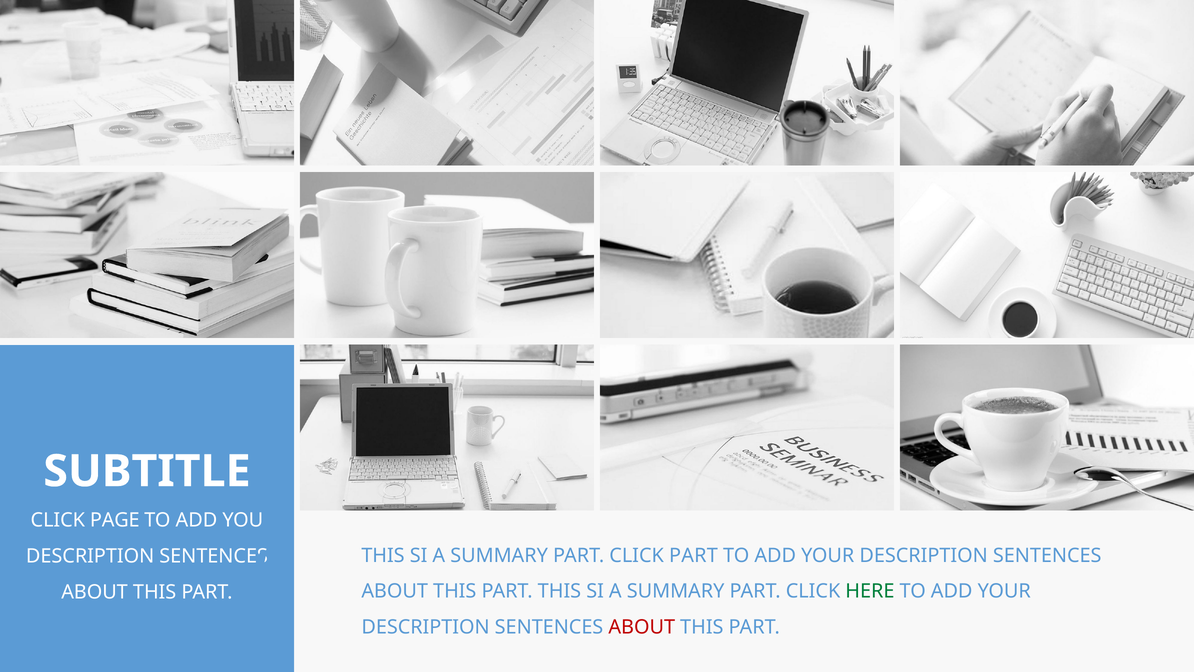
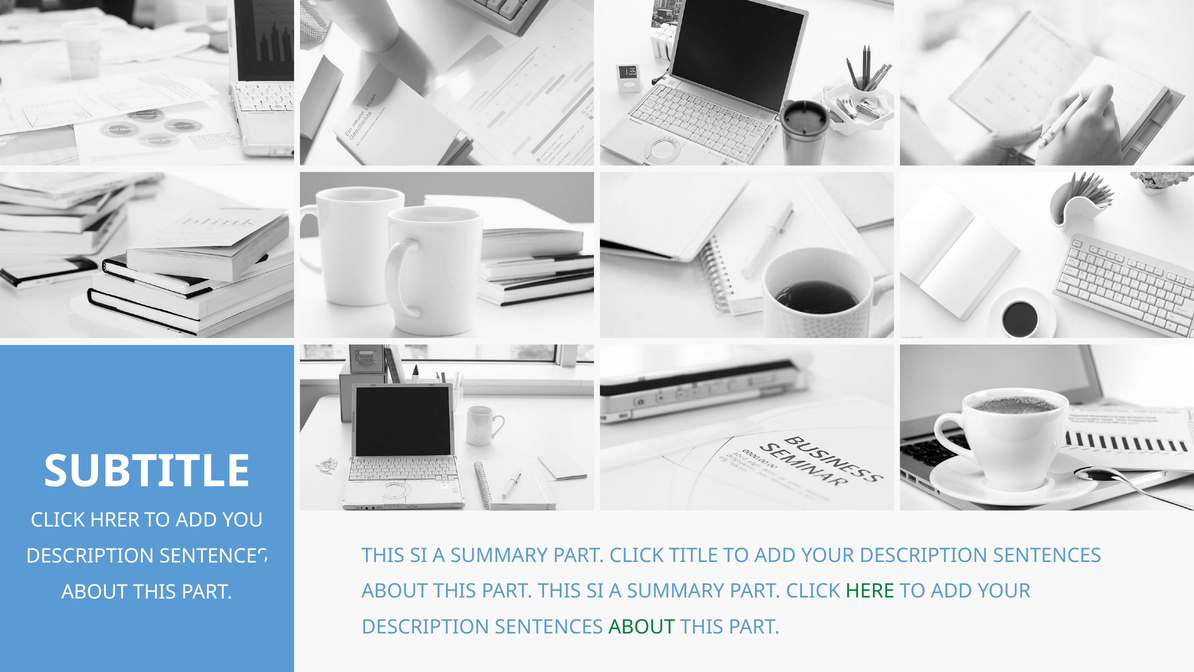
PAGE: PAGE -> HRER
CLICK PART: PART -> TITLE
ABOUT at (642, 627) colour: red -> green
